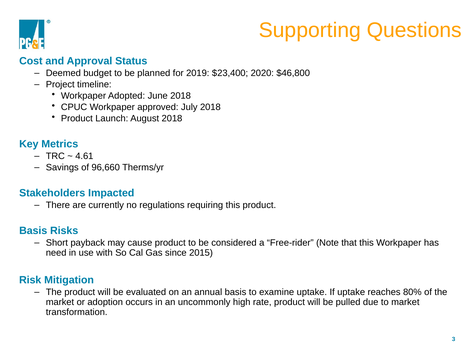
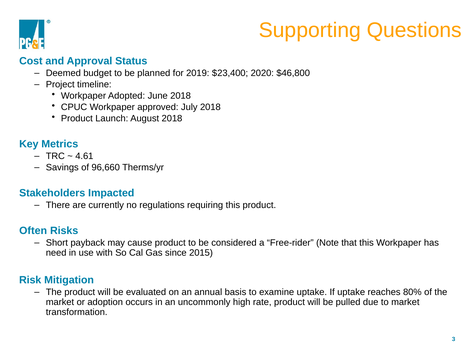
Basis at (33, 231): Basis -> Often
